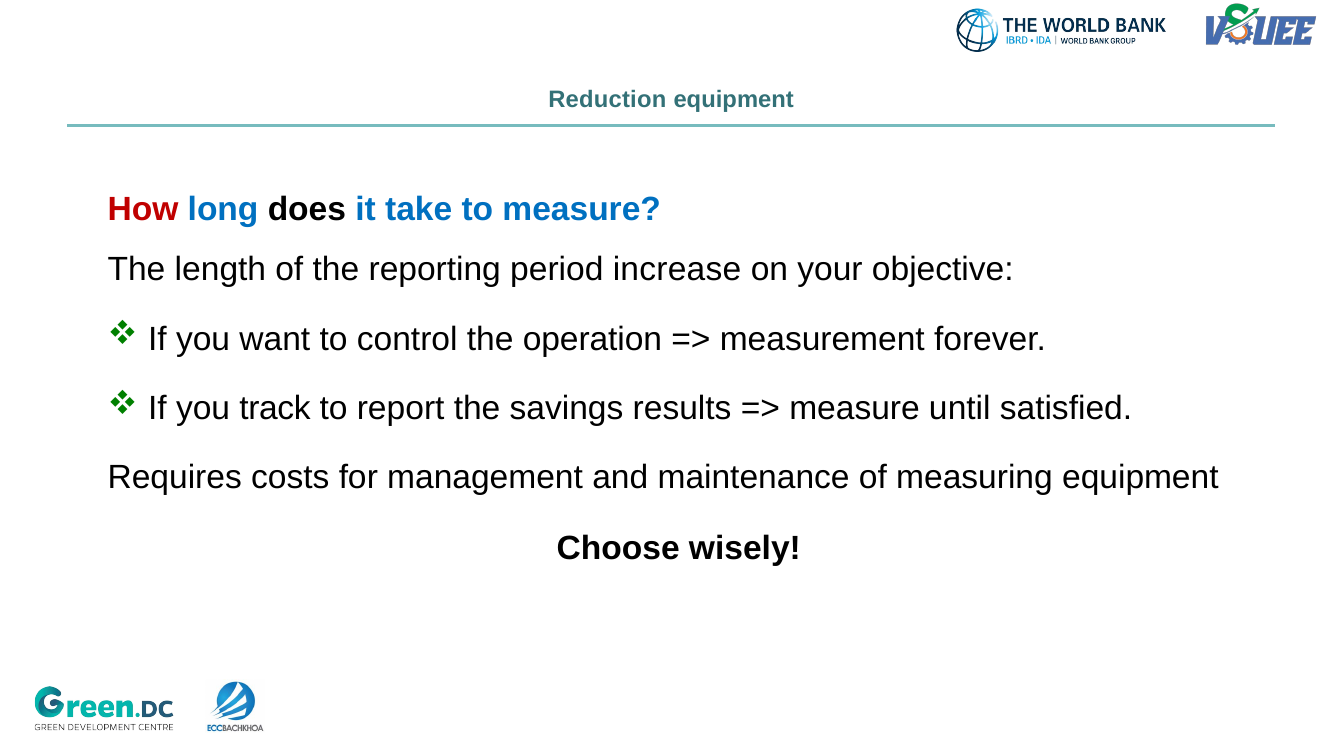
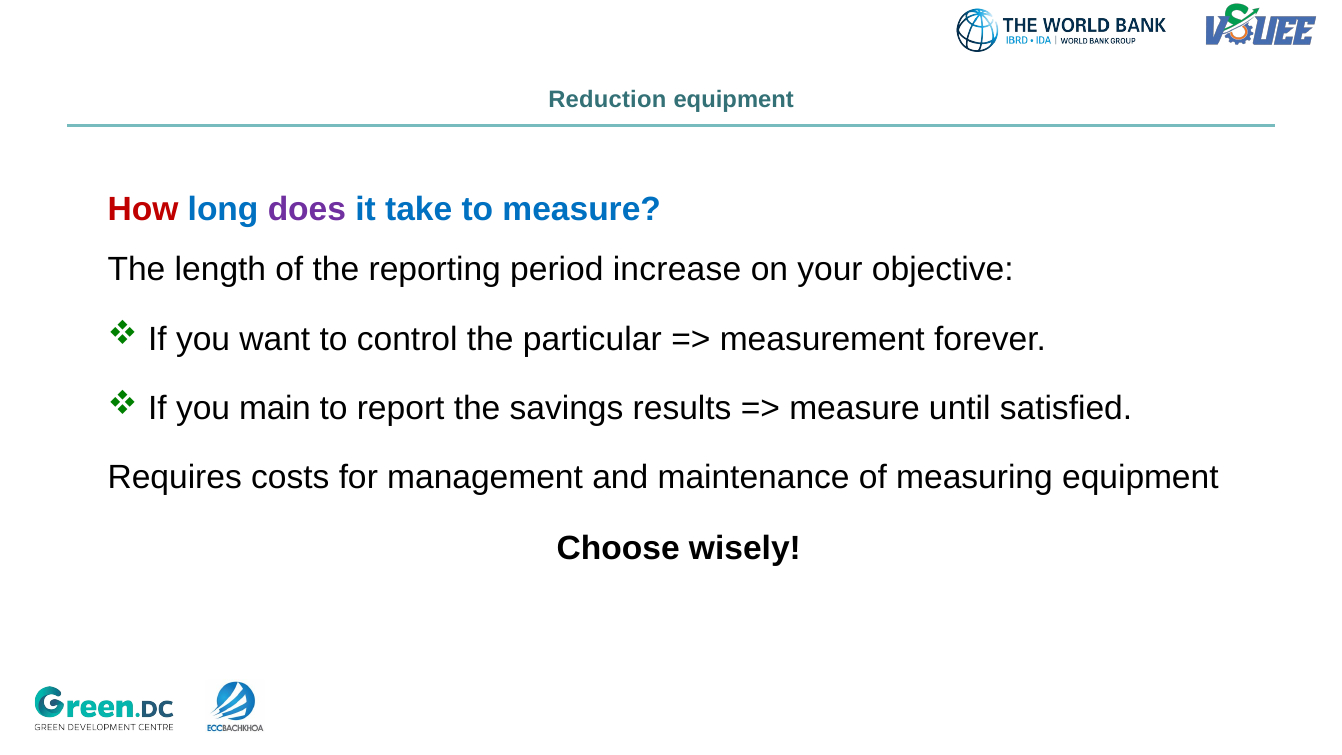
does colour: black -> purple
operation: operation -> particular
track: track -> main
